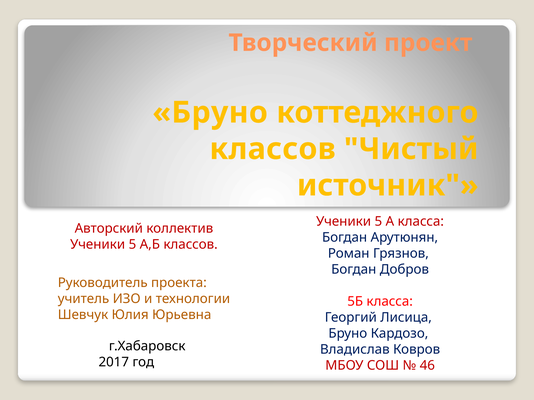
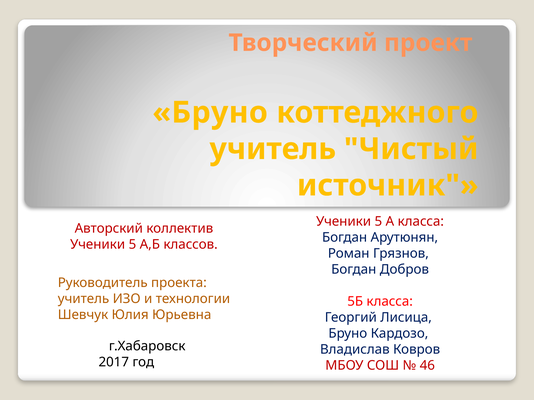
классов at (273, 149): классов -> учитель
